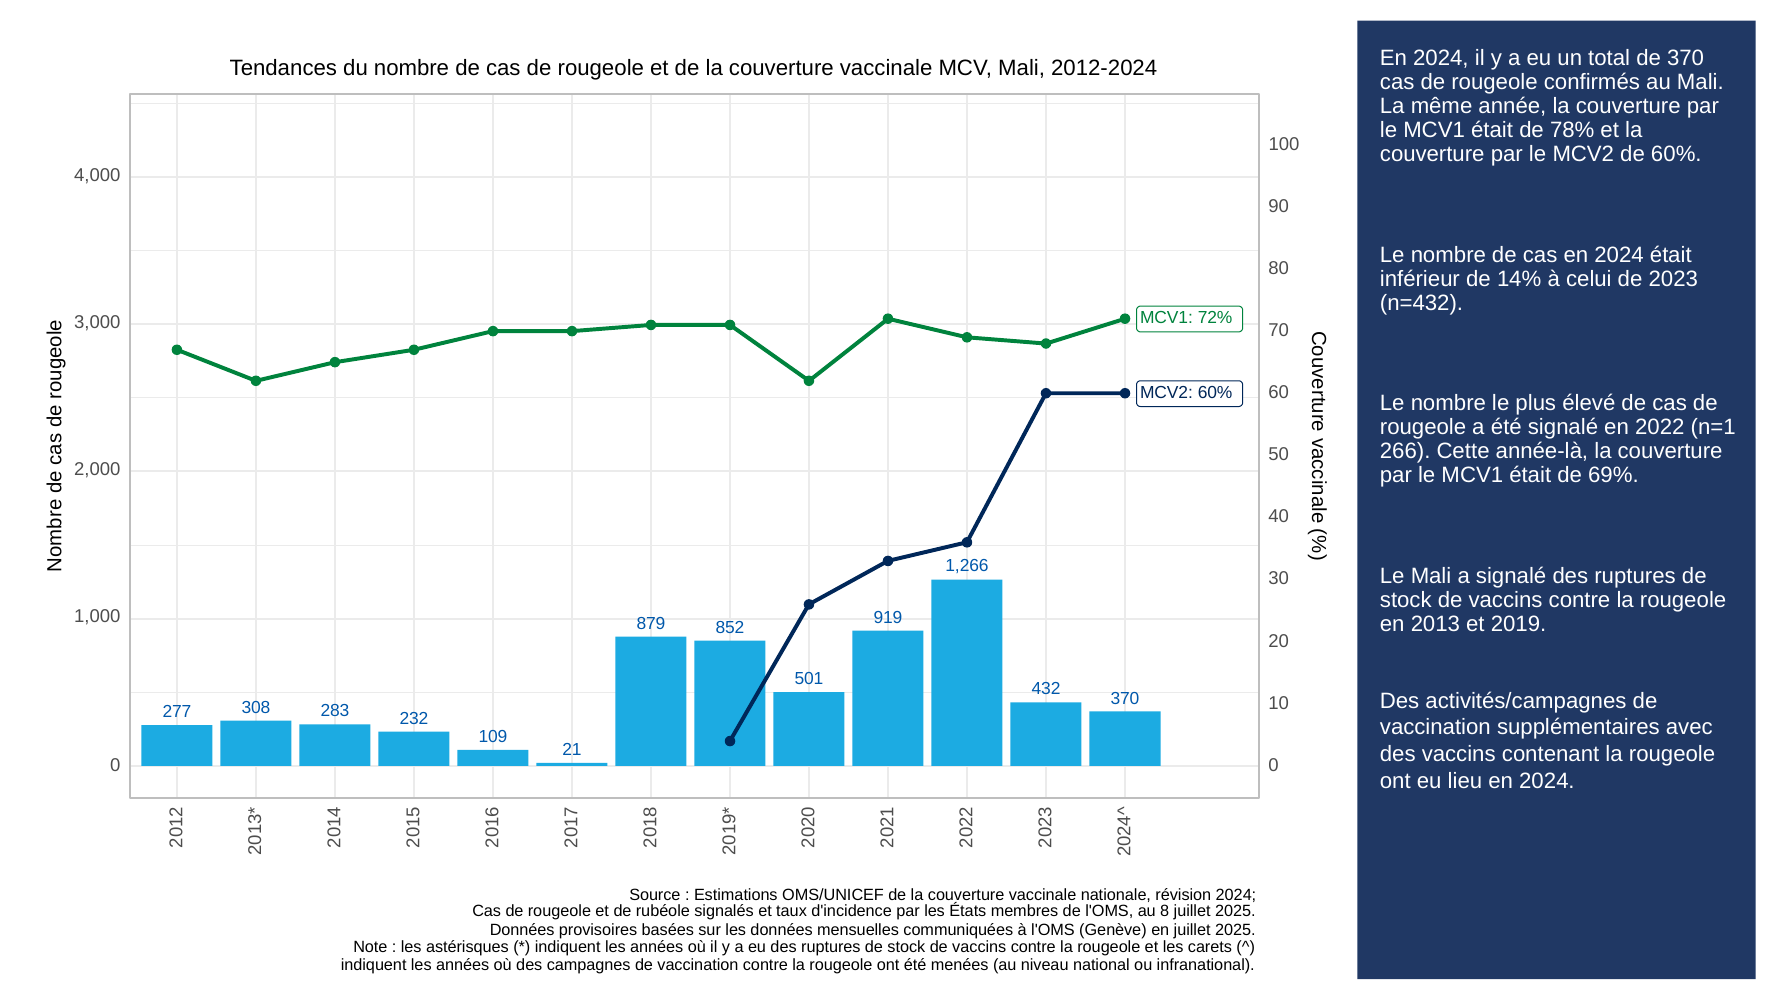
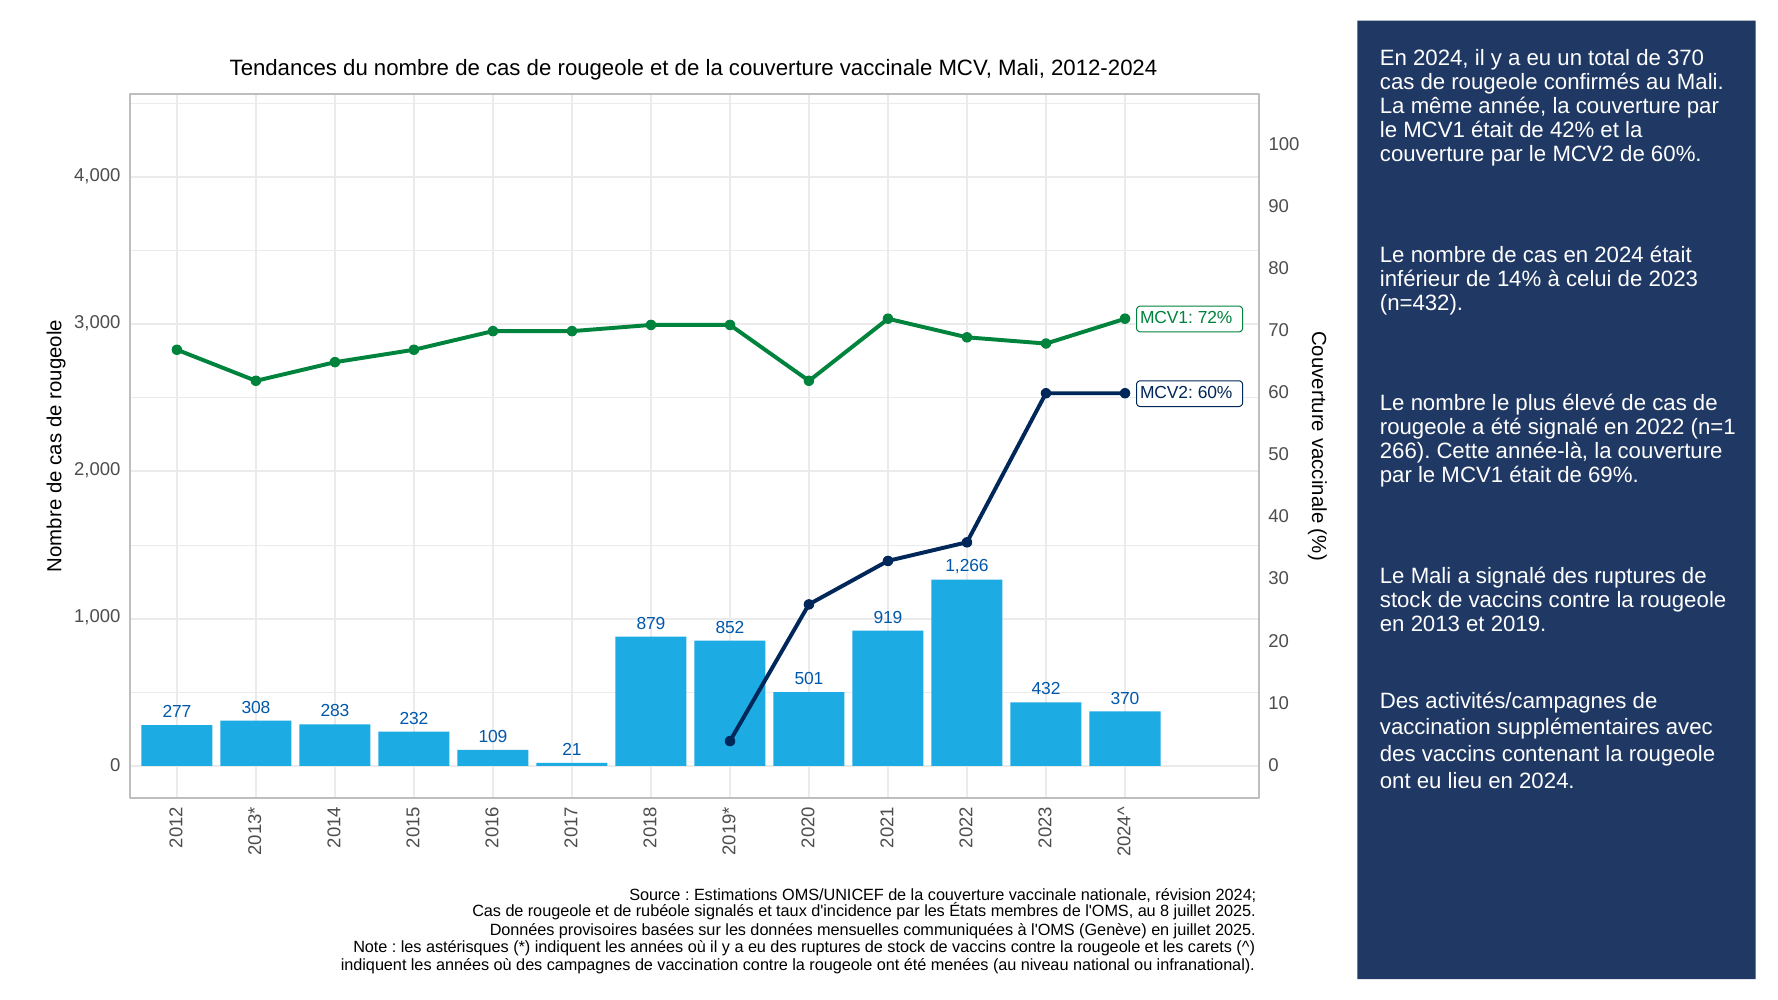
78%: 78% -> 42%
